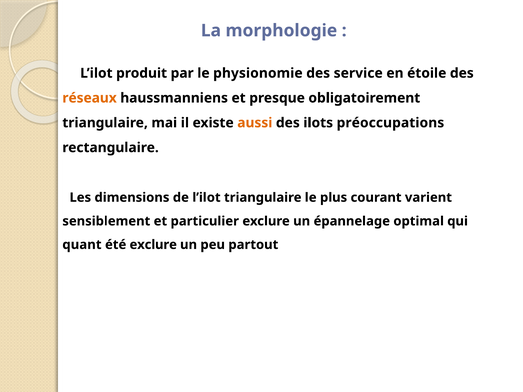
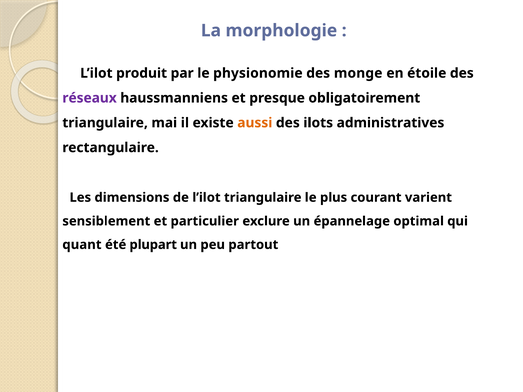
service: service -> monge
réseaux colour: orange -> purple
préoccupations: préoccupations -> administratives
été exclure: exclure -> plupart
